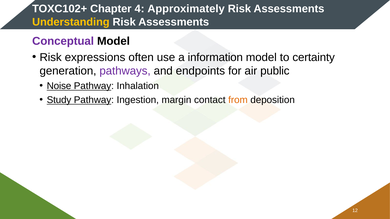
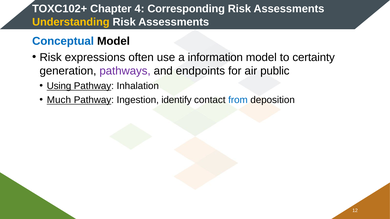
Approximately: Approximately -> Corresponding
Conceptual colour: purple -> blue
Noise: Noise -> Using
Study: Study -> Much
margin: margin -> identify
from colour: orange -> blue
